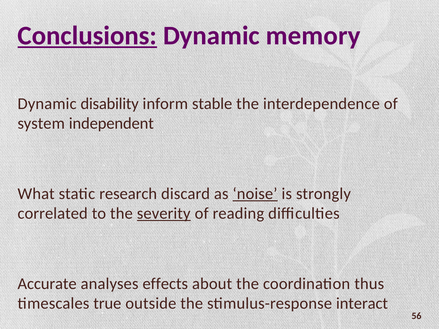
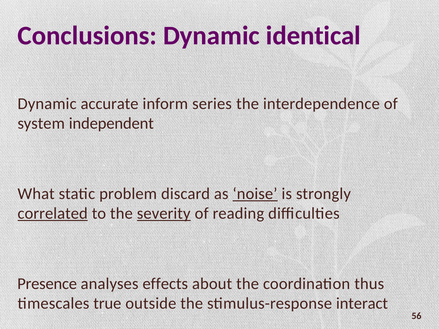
Conclusions underline: present -> none
memory: memory -> identical
disability: disability -> accurate
stable: stable -> series
research: research -> problem
correlated underline: none -> present
Accurate: Accurate -> Presence
